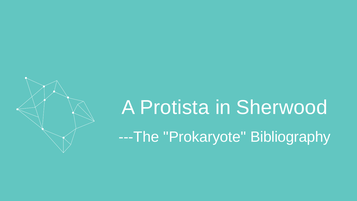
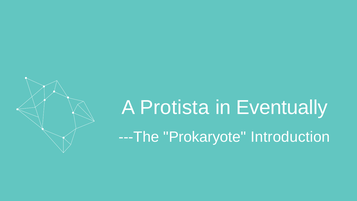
Sherwood: Sherwood -> Eventually
Bibliography: Bibliography -> Introduction
